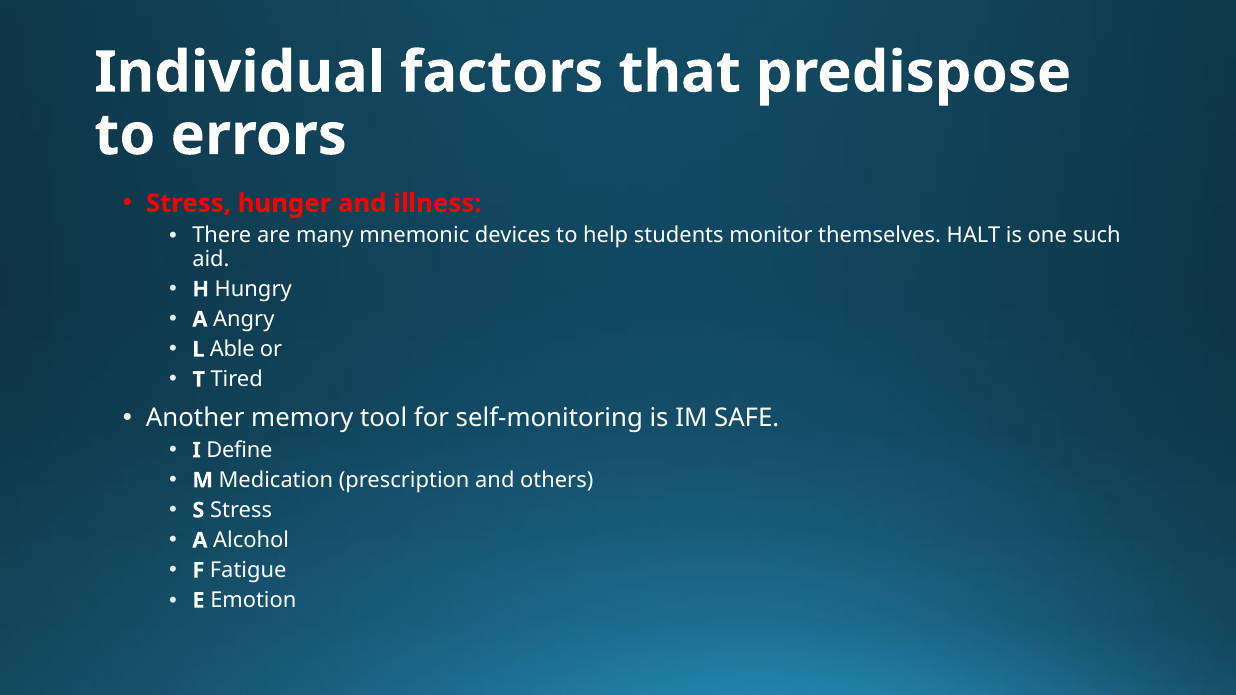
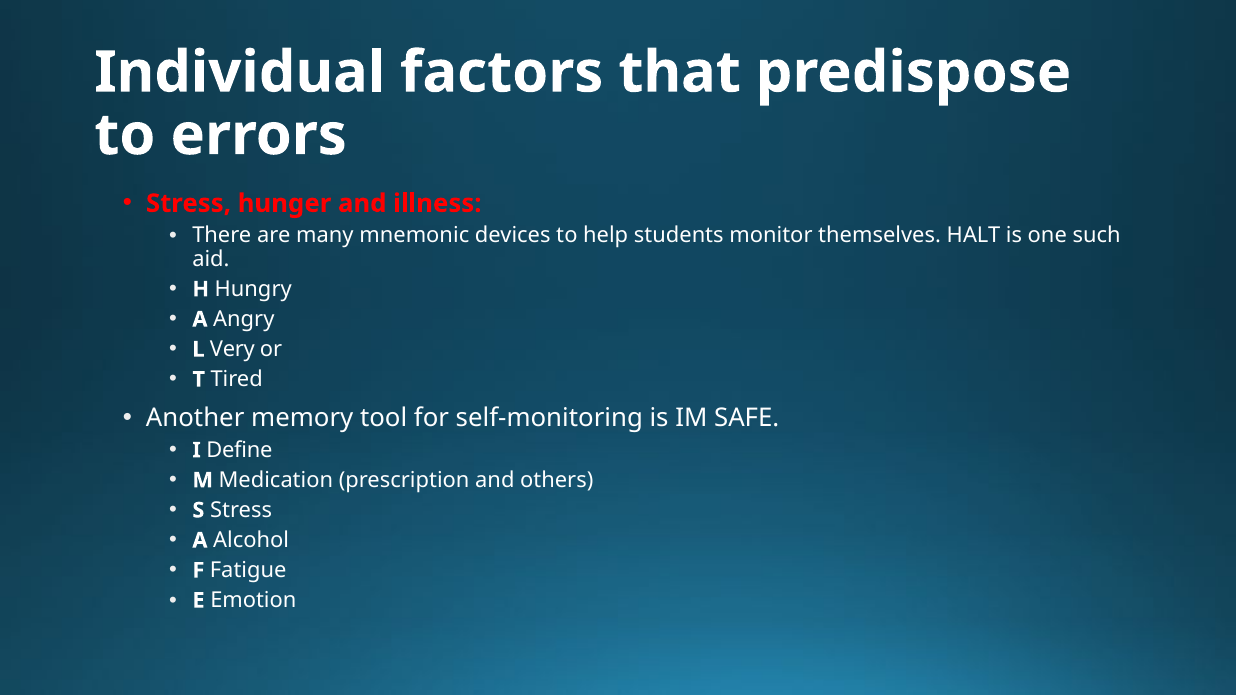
Able: Able -> Very
